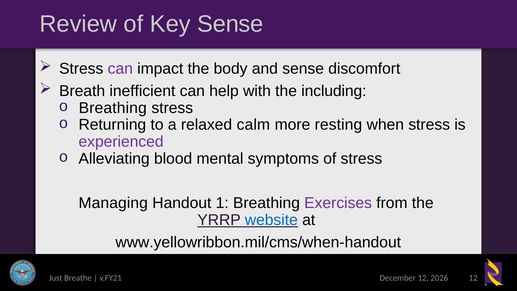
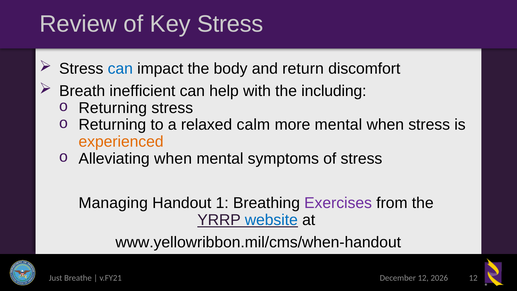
Key Sense: Sense -> Stress
can at (120, 69) colour: purple -> blue
and sense: sense -> return
Breathing at (113, 108): Breathing -> Returning
more resting: resting -> mental
experienced colour: purple -> orange
Alleviating blood: blood -> when
